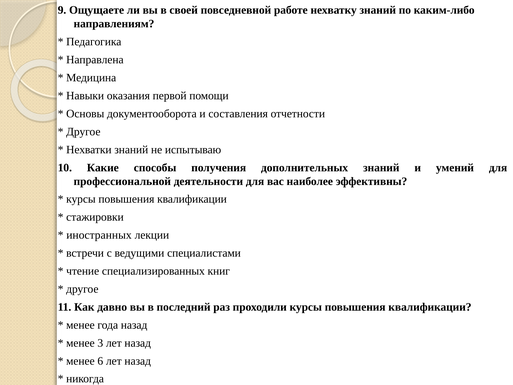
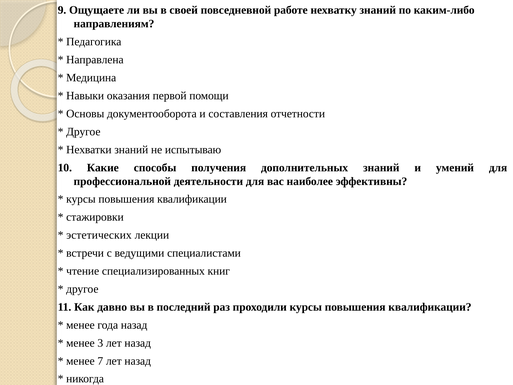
иностранных: иностранных -> эстетических
6: 6 -> 7
